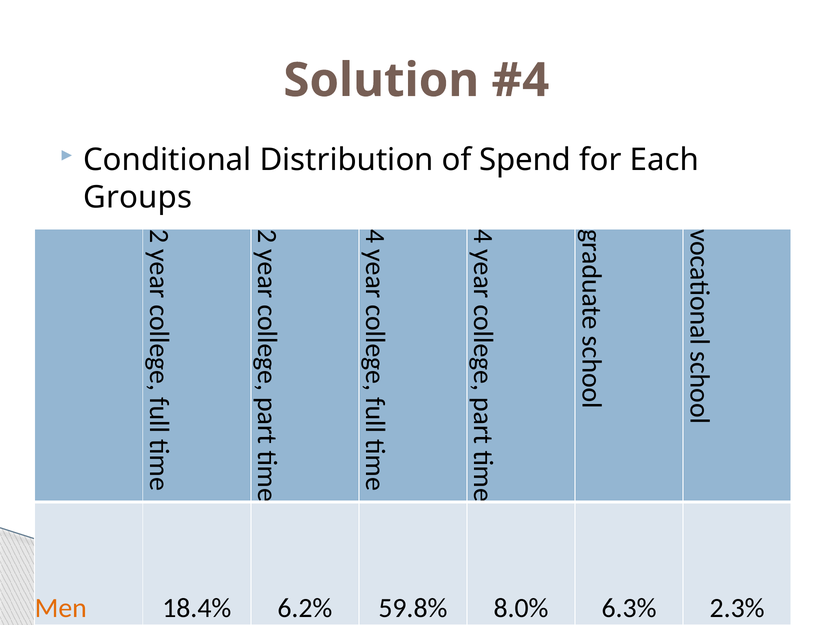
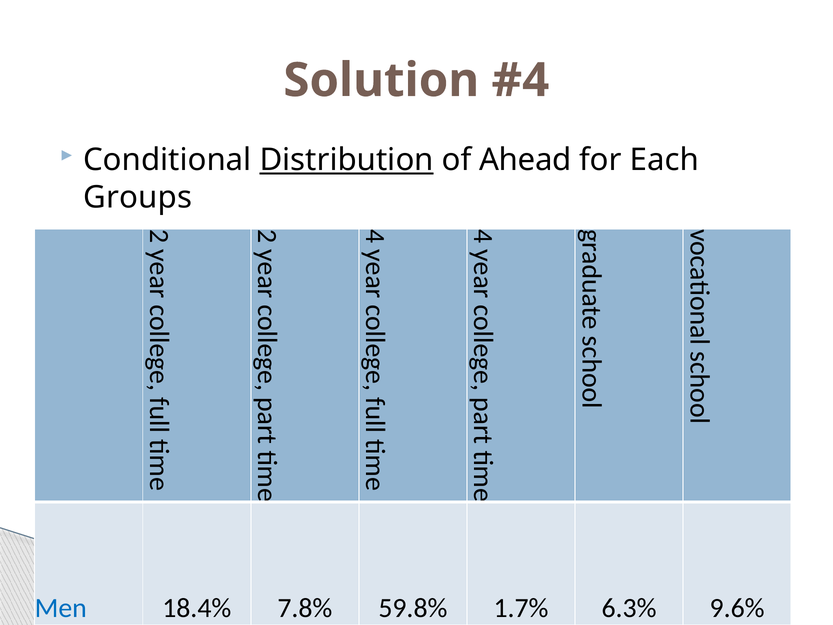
Distribution underline: none -> present
Spend: Spend -> Ahead
Men colour: orange -> blue
6.2%: 6.2% -> 7.8%
8.0%: 8.0% -> 1.7%
2.3%: 2.3% -> 9.6%
